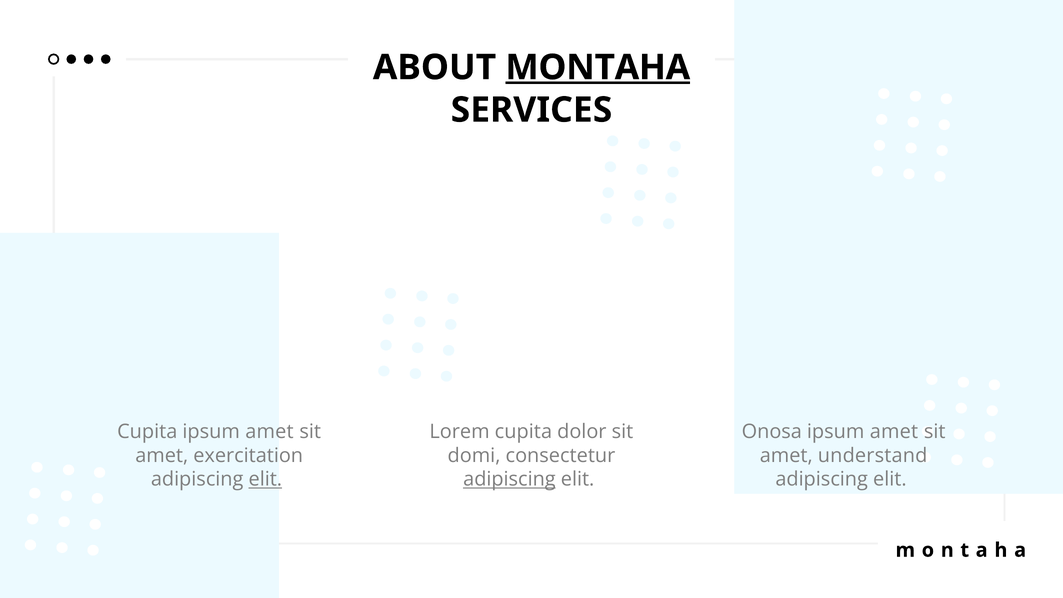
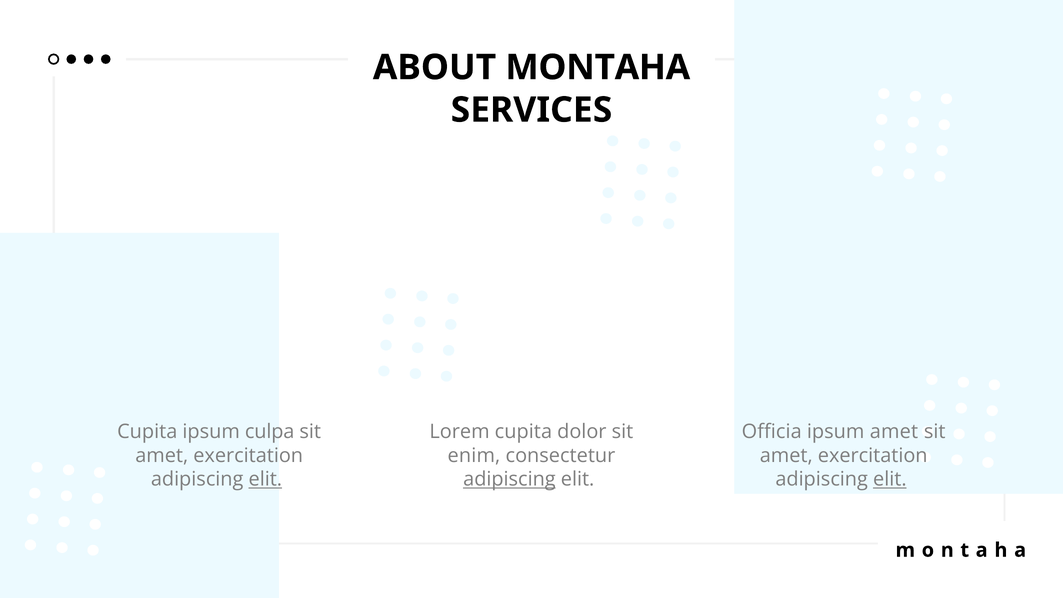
MONTAHA underline: present -> none
amet at (269, 431): amet -> culpa
Onosa: Onosa -> Officia
domi: domi -> enim
understand at (873, 455): understand -> exercitation
elit at (890, 479) underline: none -> present
